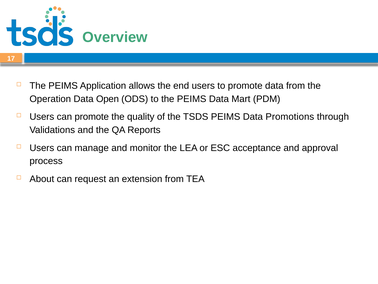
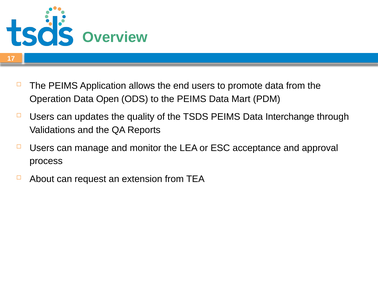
can promote: promote -> updates
Promotions: Promotions -> Interchange
